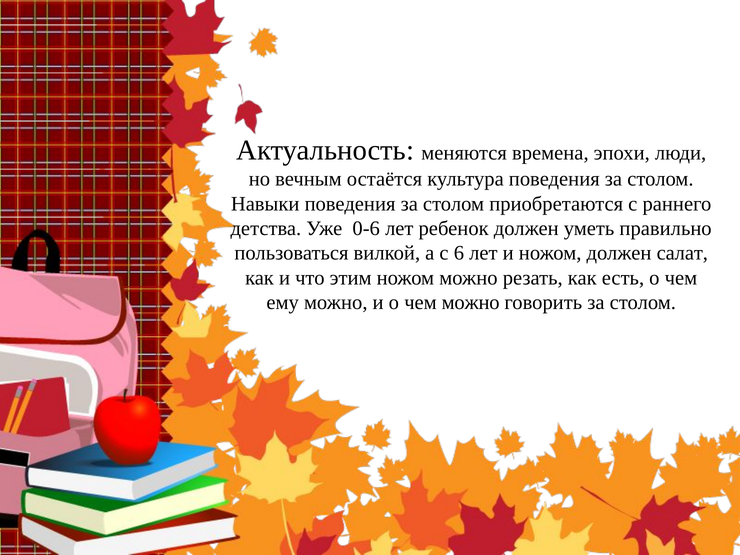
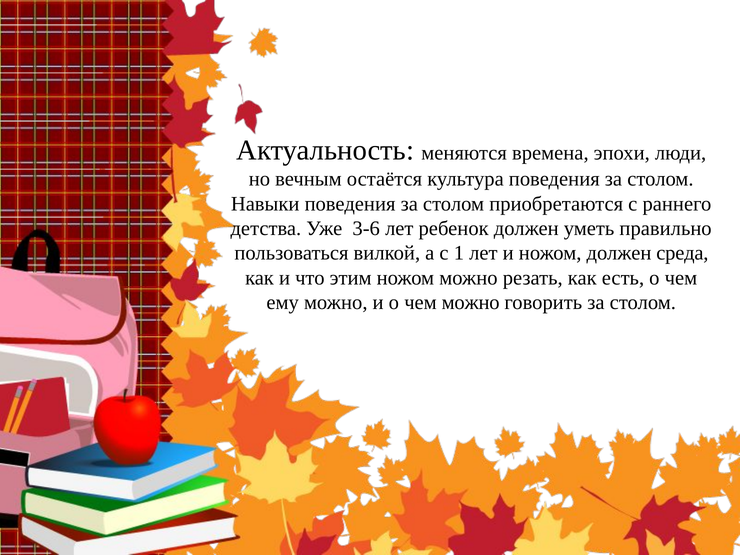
0-6: 0-6 -> 3-6
6: 6 -> 1
салат: салат -> среда
